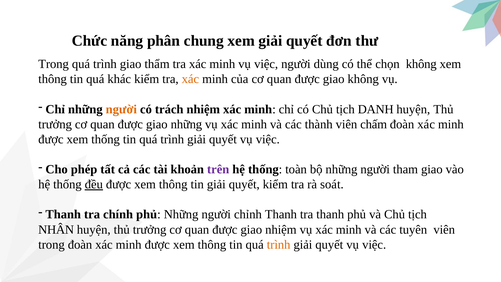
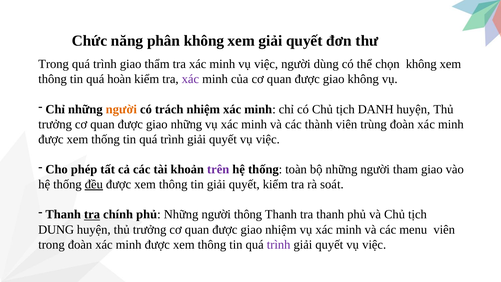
phân chung: chung -> không
khác: khác -> hoàn
xác at (190, 79) colour: orange -> purple
chấm: chấm -> trùng
tra at (92, 214) underline: none -> present
người chỉnh: chỉnh -> thông
NHÂN: NHÂN -> DUNG
tuyên: tuyên -> menu
trình at (279, 244) colour: orange -> purple
